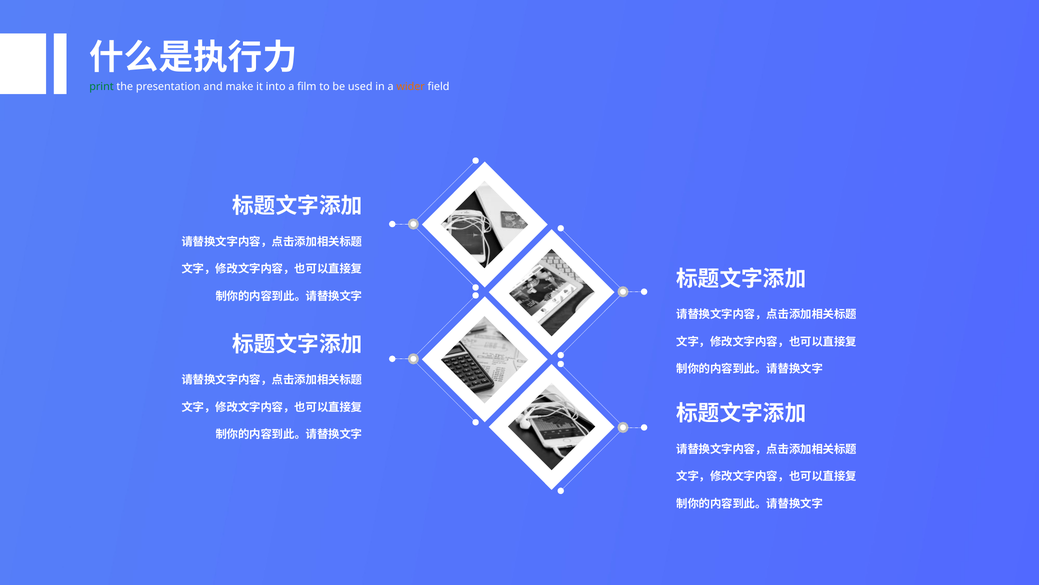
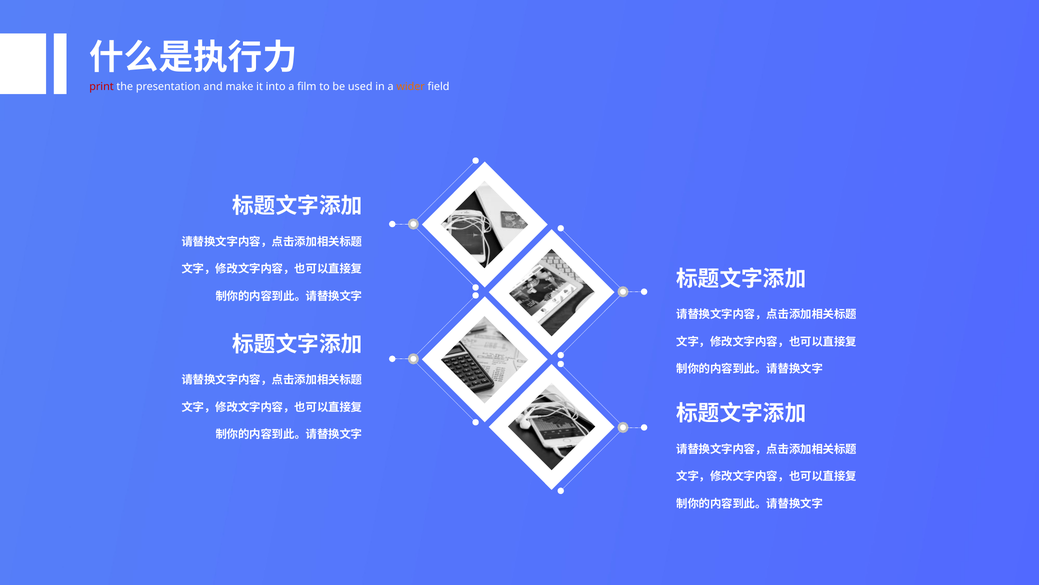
print colour: green -> red
